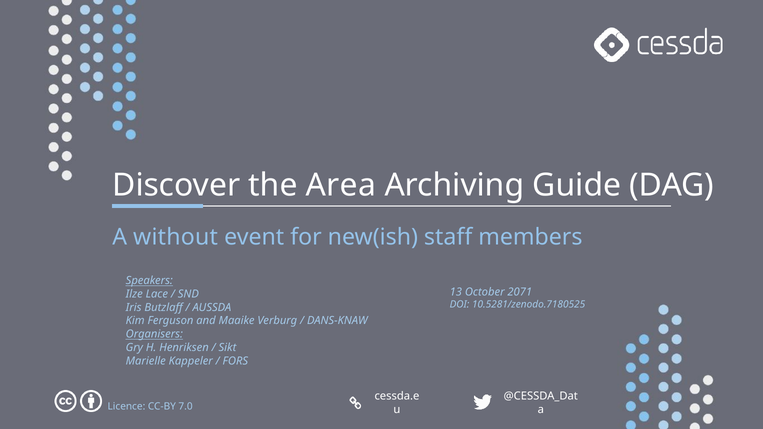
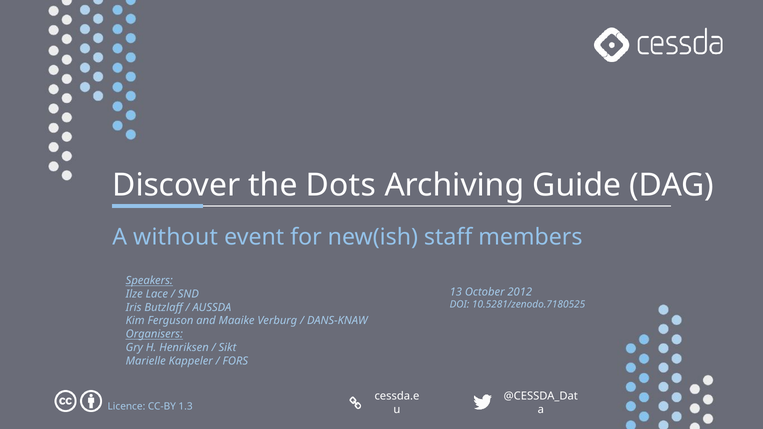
Area: Area -> Dots
2071: 2071 -> 2012
7.0: 7.0 -> 1.3
